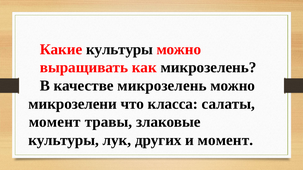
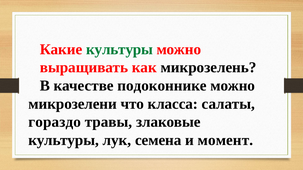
культуры at (120, 49) colour: black -> green
качестве микрозелень: микрозелень -> подоконнике
момент at (55, 122): момент -> гораздо
других: других -> семена
